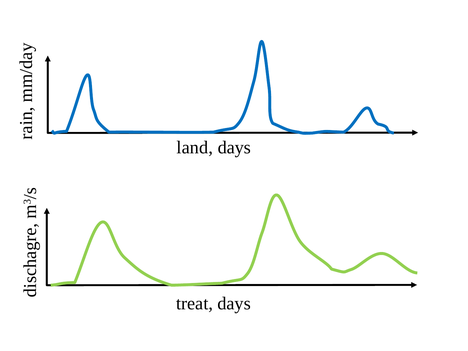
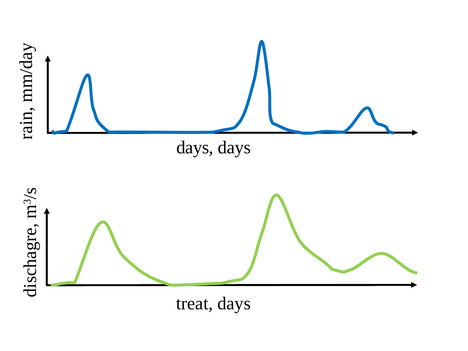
land at (195, 148): land -> days
